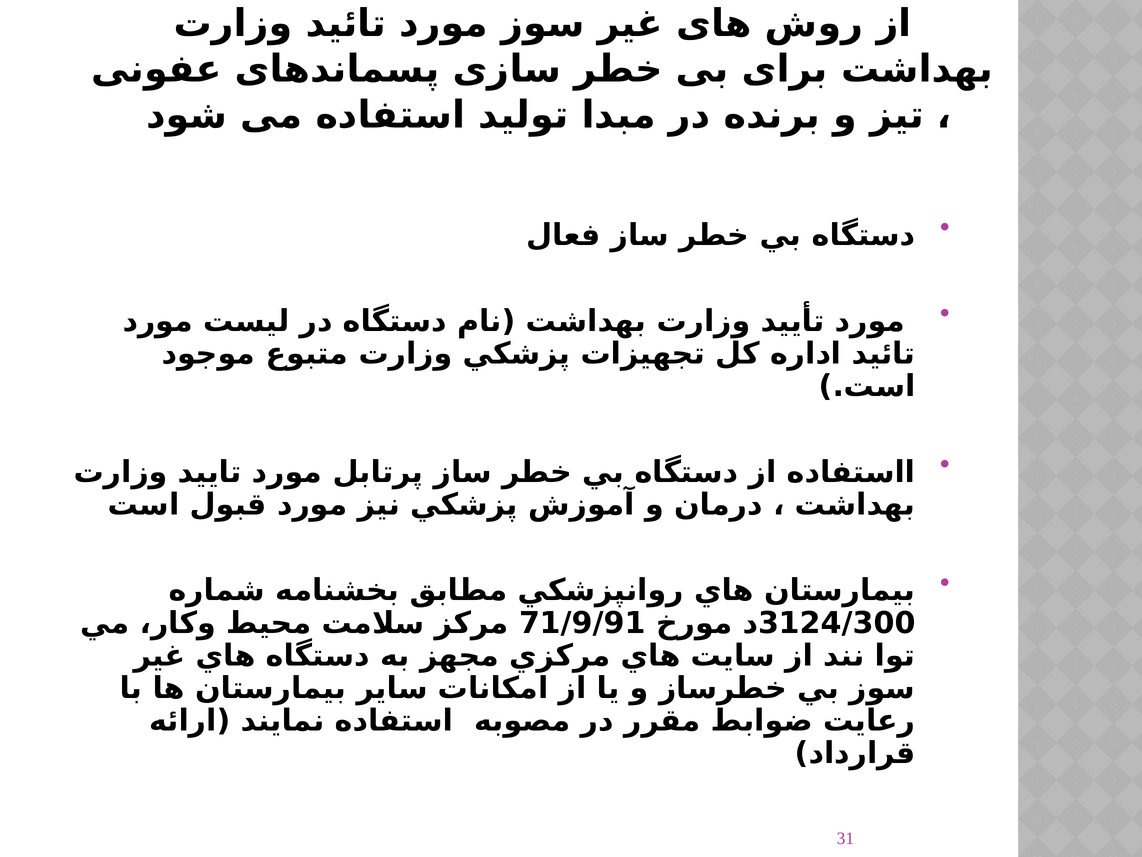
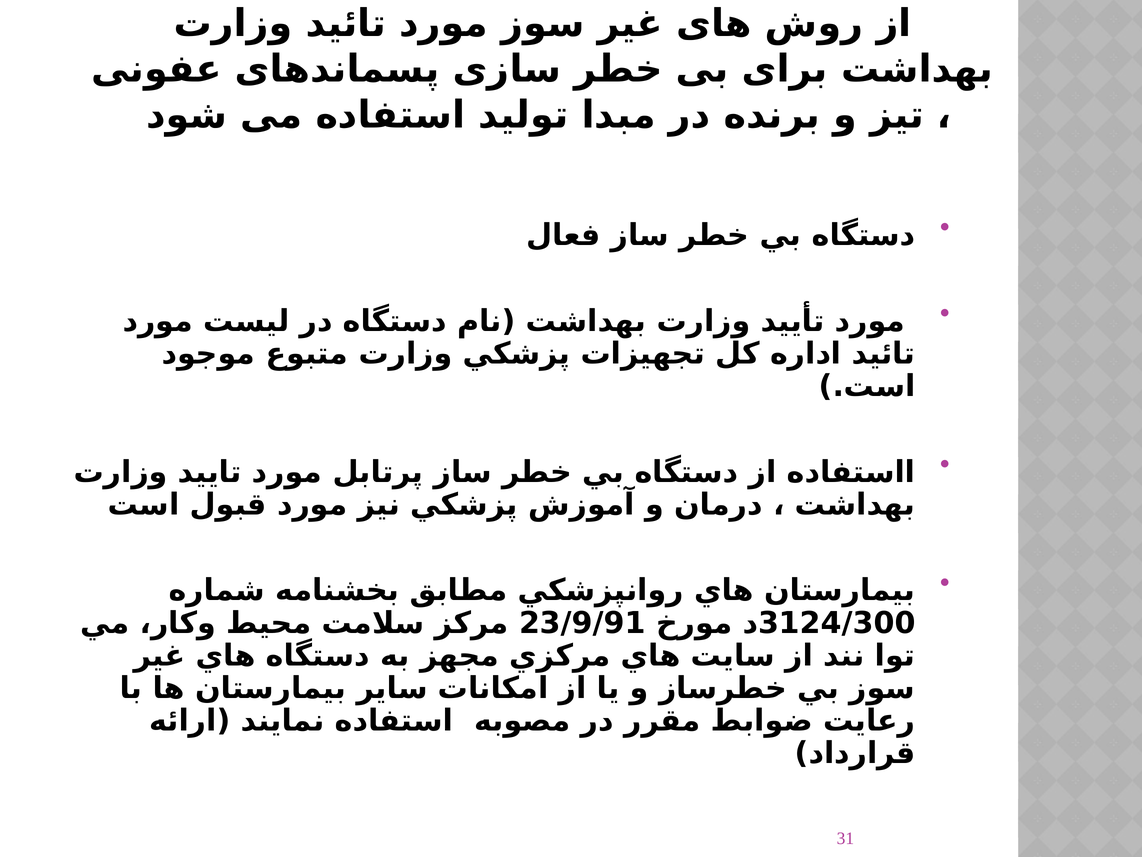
71/9/91: 71/9/91 -> 23/9/91
